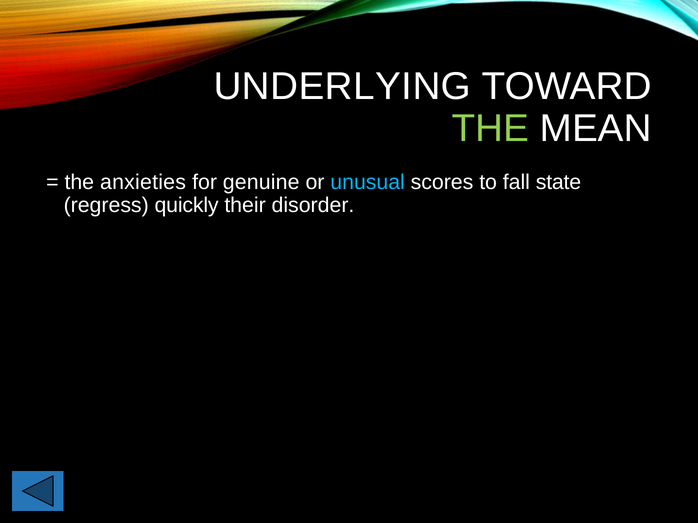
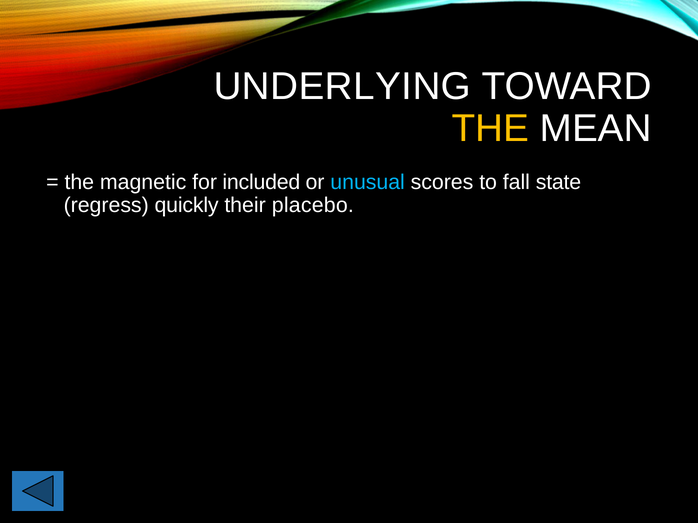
THE at (490, 128) colour: light green -> yellow
anxieties: anxieties -> magnetic
genuine: genuine -> included
disorder: disorder -> placebo
